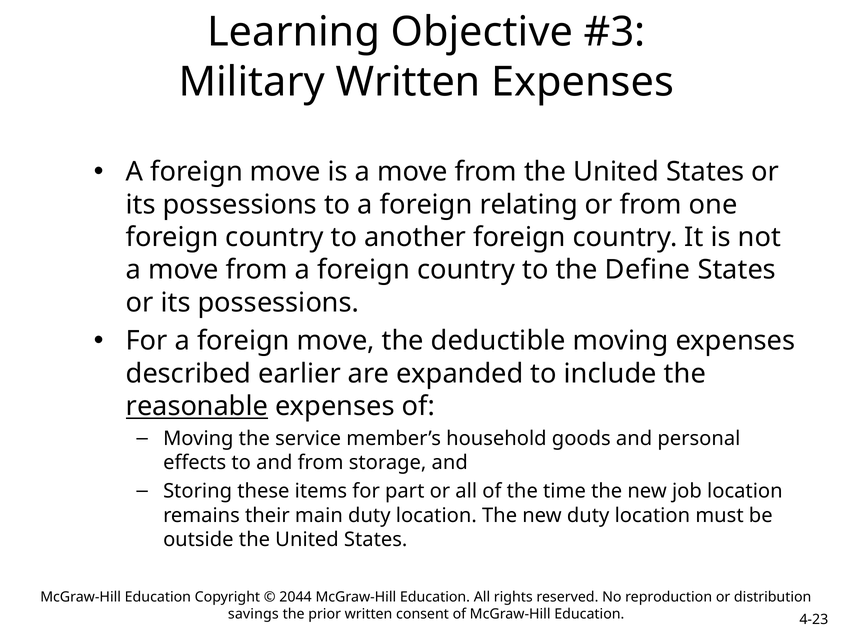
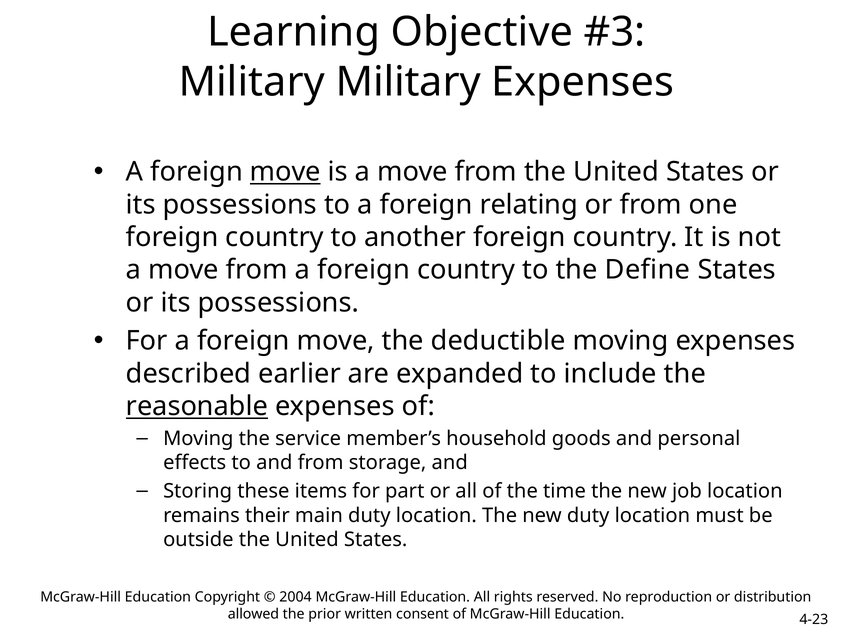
Military Written: Written -> Military
move at (285, 172) underline: none -> present
2044: 2044 -> 2004
savings: savings -> allowed
